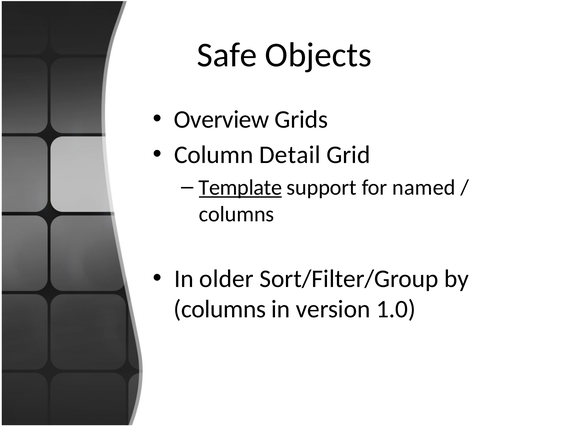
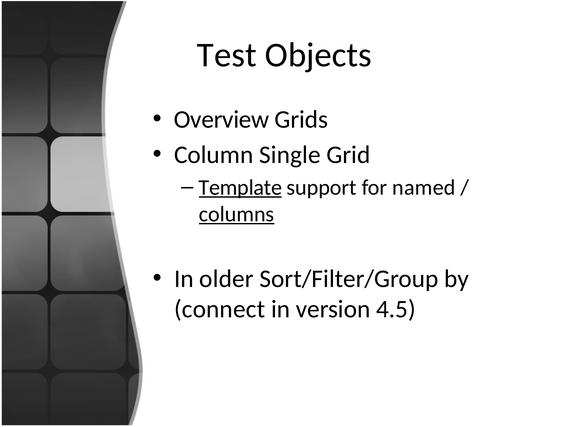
Safe: Safe -> Test
Detail: Detail -> Single
columns at (237, 214) underline: none -> present
columns at (220, 309): columns -> connect
1.0: 1.0 -> 4.5
